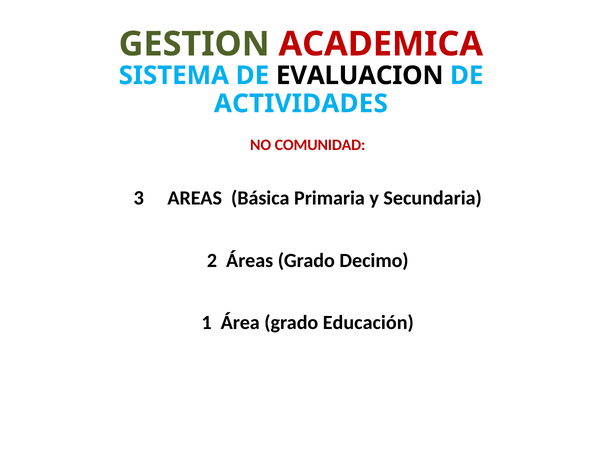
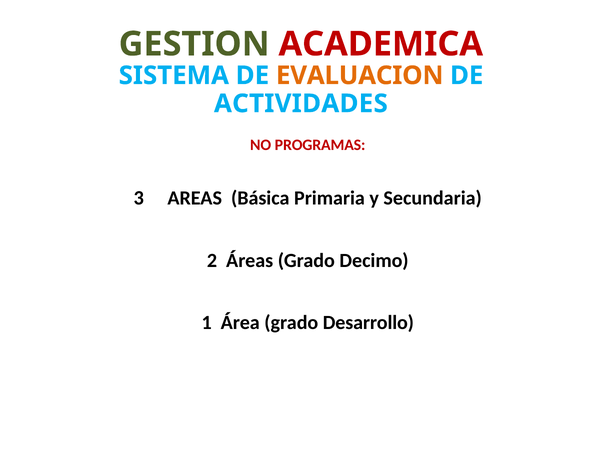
EVALUACION colour: black -> orange
COMUNIDAD: COMUNIDAD -> PROGRAMAS
Educación: Educación -> Desarrollo
